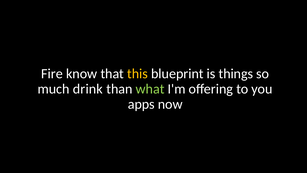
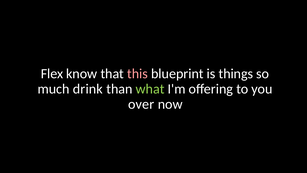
Fire: Fire -> Flex
this colour: yellow -> pink
apps: apps -> over
